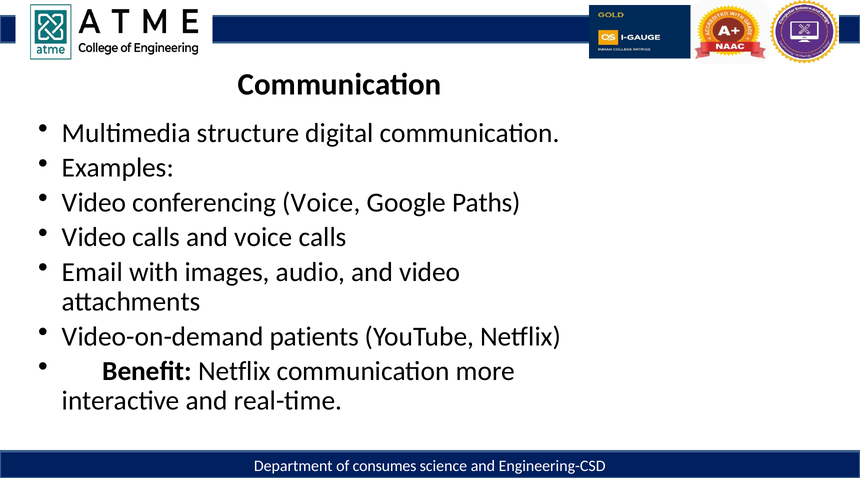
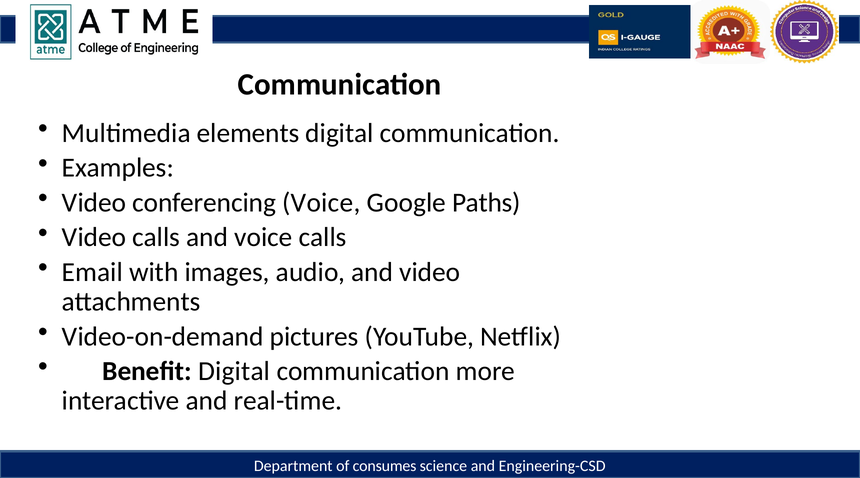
structure: structure -> elements
patients: patients -> pictures
Netflix at (234, 371): Netflix -> Digital
